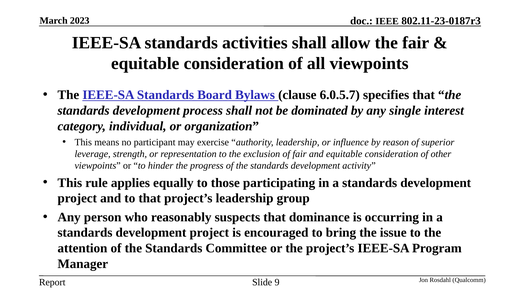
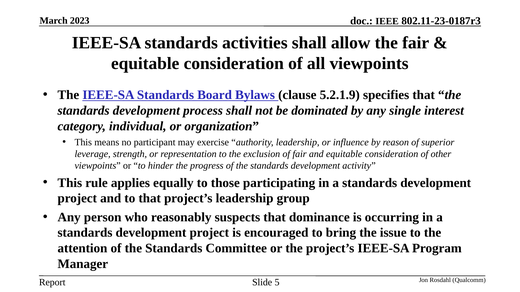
6.0.5.7: 6.0.5.7 -> 5.2.1.9
9: 9 -> 5
